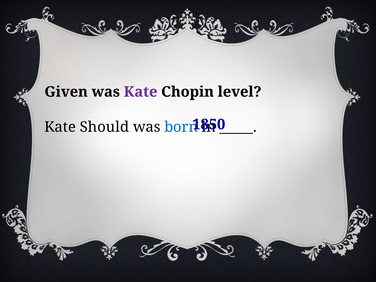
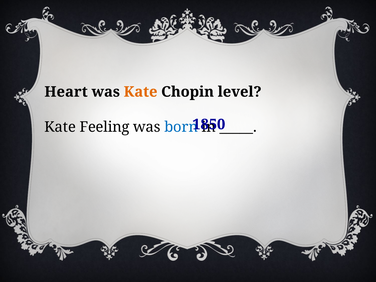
Given: Given -> Heart
Kate at (141, 92) colour: purple -> orange
Should: Should -> Feeling
